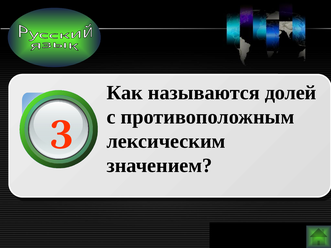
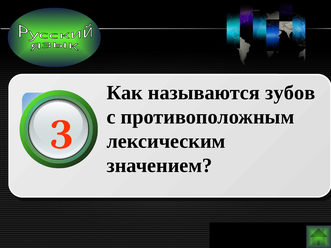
долей: долей -> зубов
